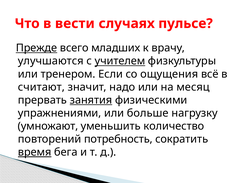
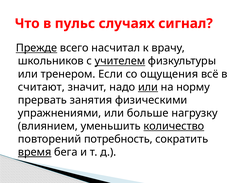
вести: вести -> пульс
пульсе: пульсе -> сигнал
младших: младших -> насчитал
улучшаются: улучшаются -> школьников
или at (148, 87) underline: none -> present
месяц: месяц -> норму
занятия underline: present -> none
умножают: умножают -> влиянием
количество underline: none -> present
